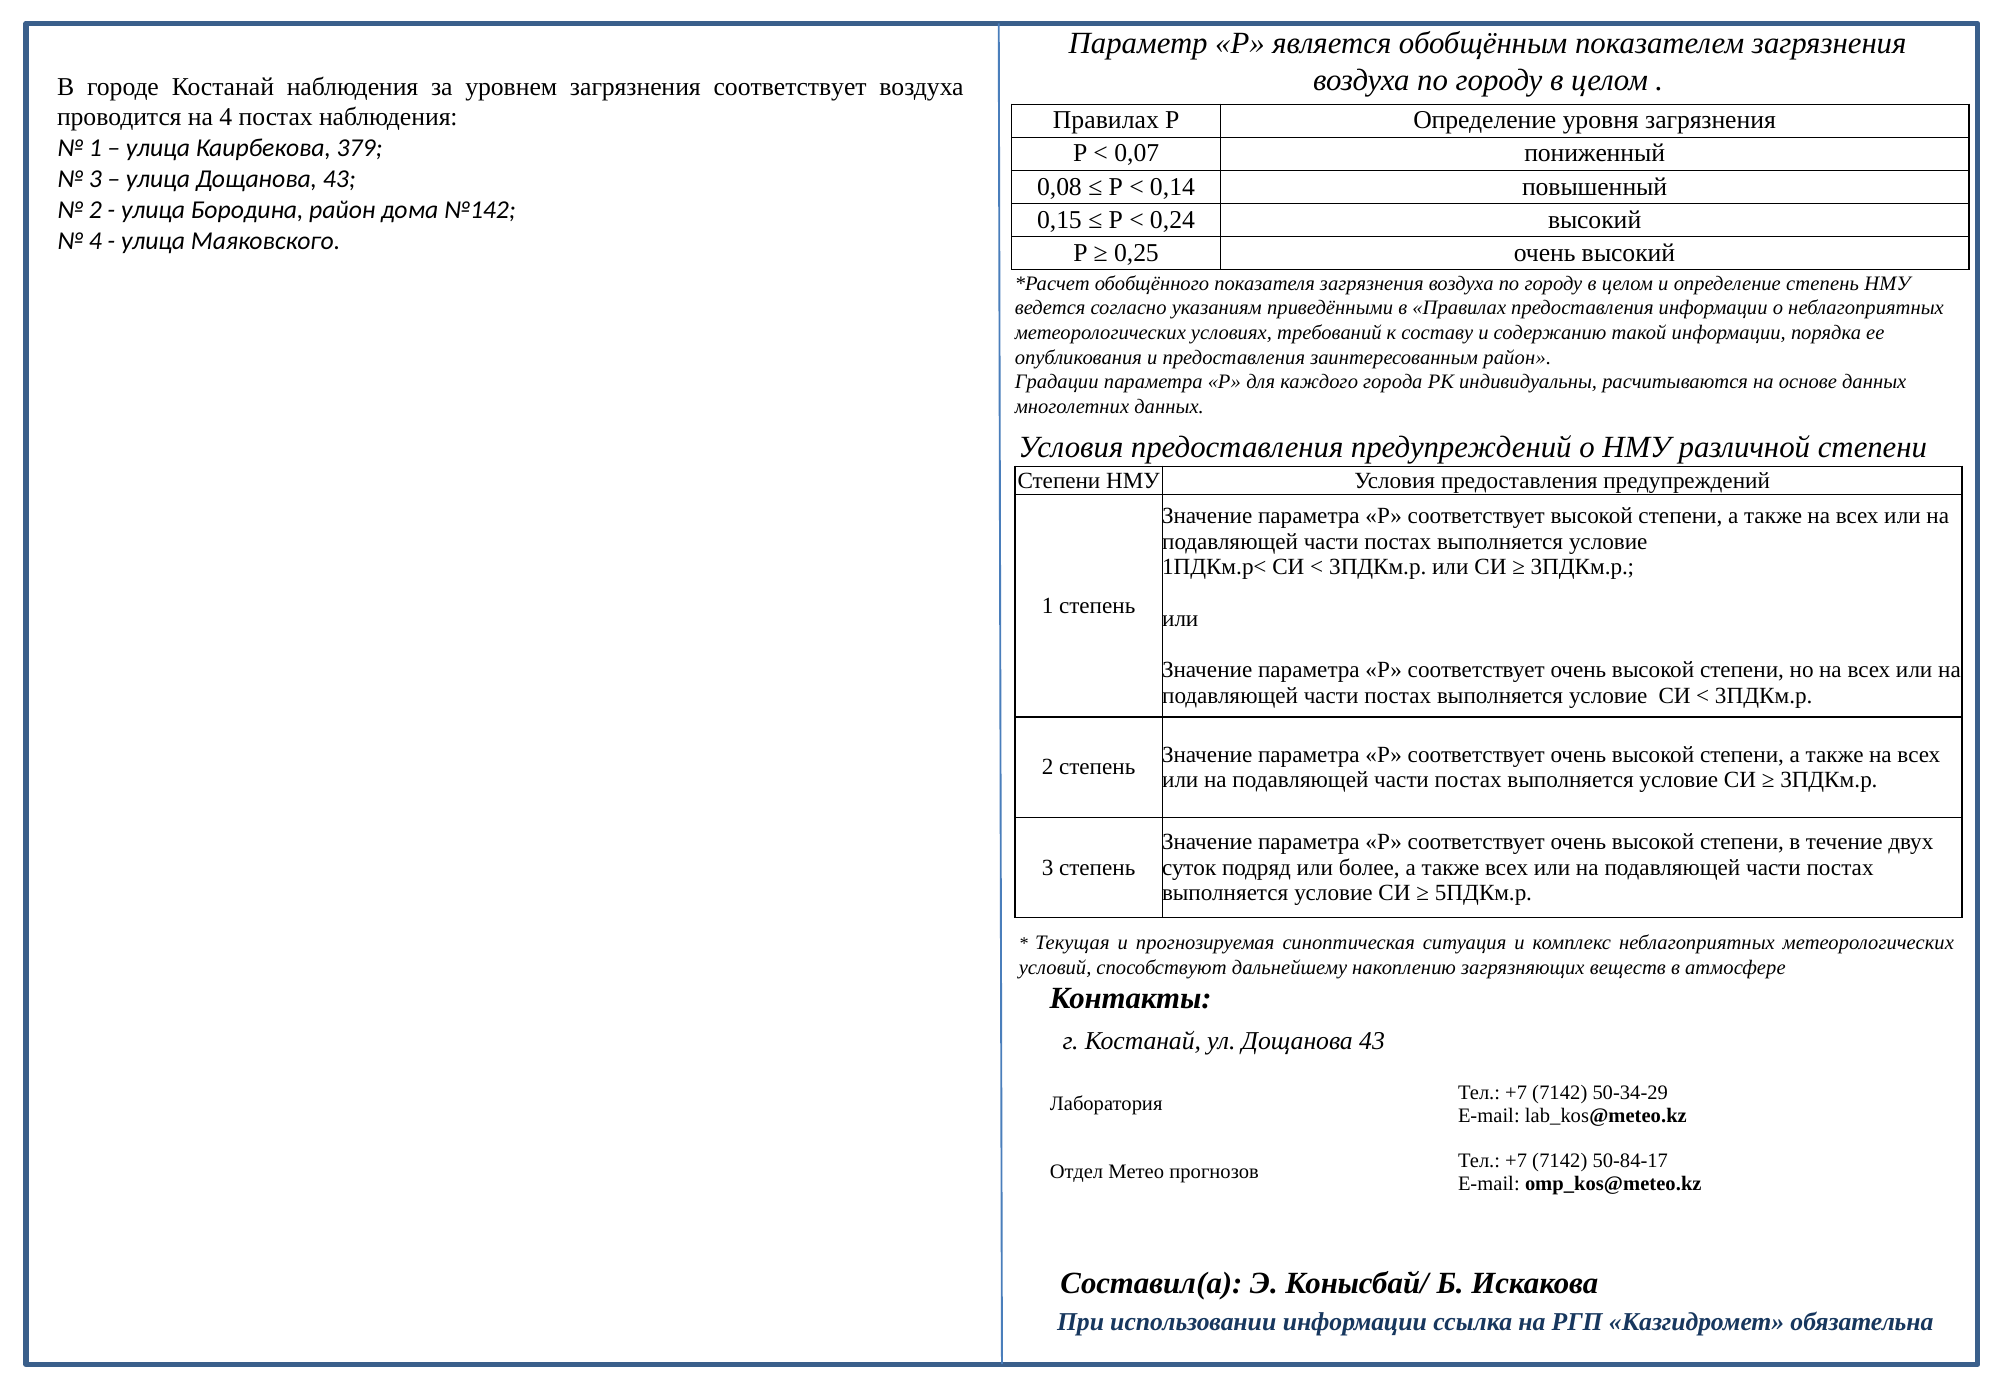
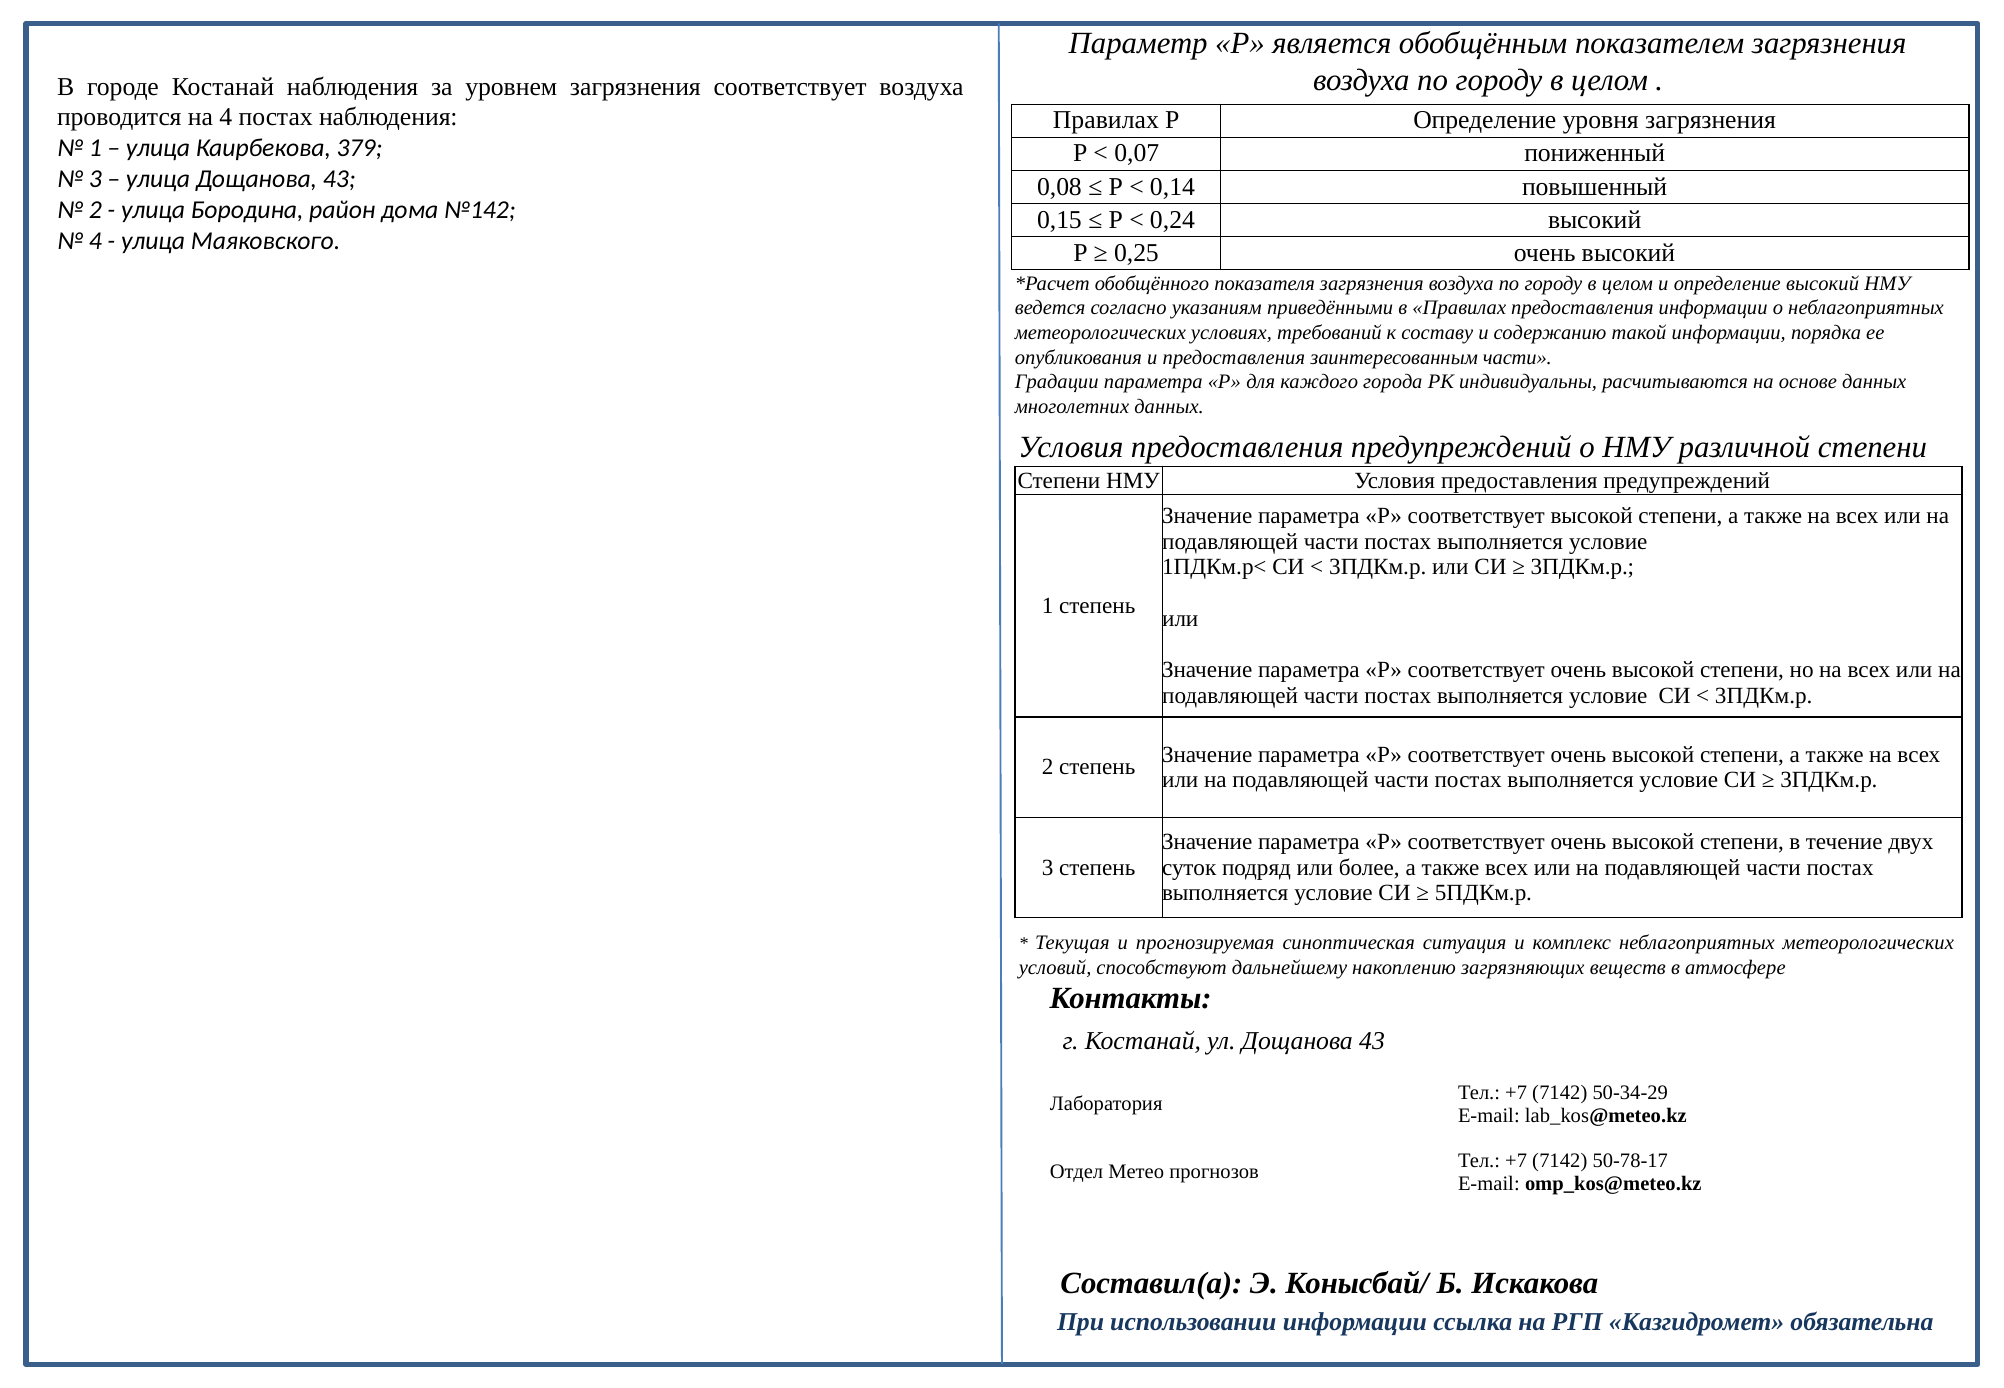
определение степень: степень -> высокий
заинтересованным район: район -> части
50-84-17: 50-84-17 -> 50-78-17
